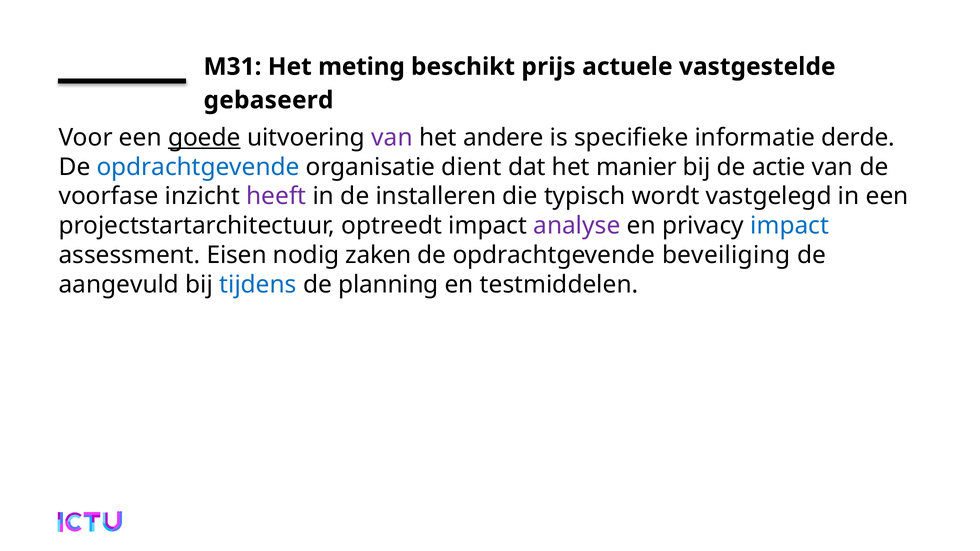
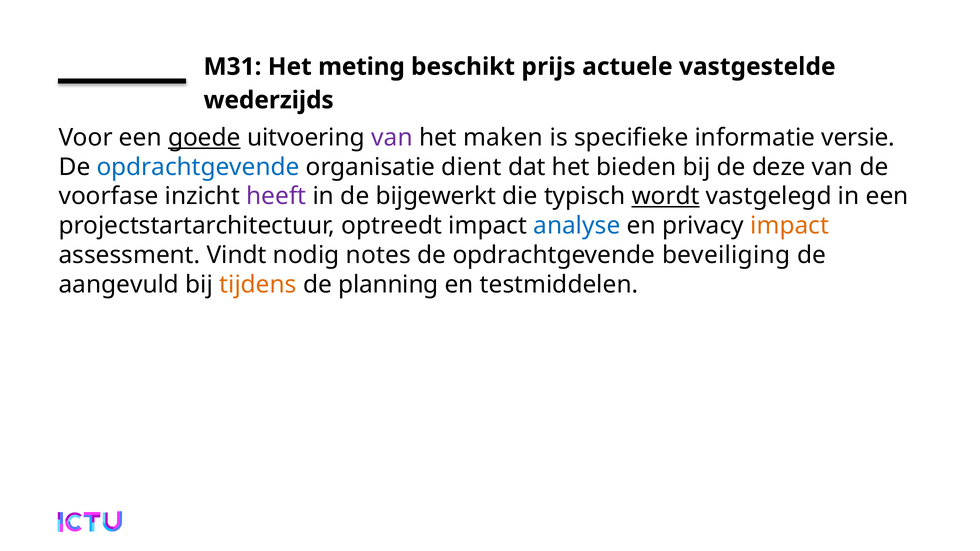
gebaseerd: gebaseerd -> wederzijds
andere: andere -> maken
derde: derde -> versie
manier: manier -> bieden
actie: actie -> deze
installeren: installeren -> bijgewerkt
wordt underline: none -> present
analyse colour: purple -> blue
impact at (790, 226) colour: blue -> orange
Eisen: Eisen -> Vindt
zaken: zaken -> notes
tijdens colour: blue -> orange
